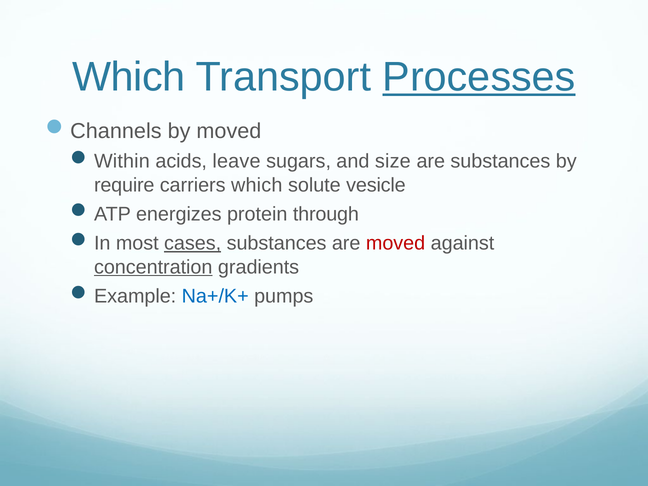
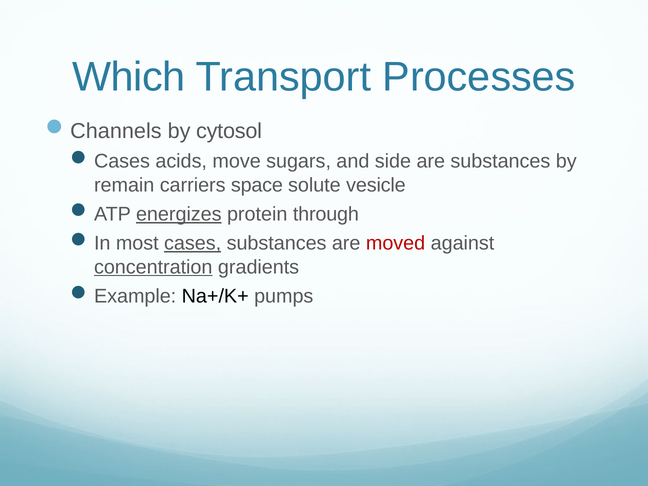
Processes underline: present -> none
by moved: moved -> cytosol
Within at (122, 161): Within -> Cases
leave: leave -> move
size: size -> side
require: require -> remain
carriers which: which -> space
energizes underline: none -> present
Na+/K+ colour: blue -> black
